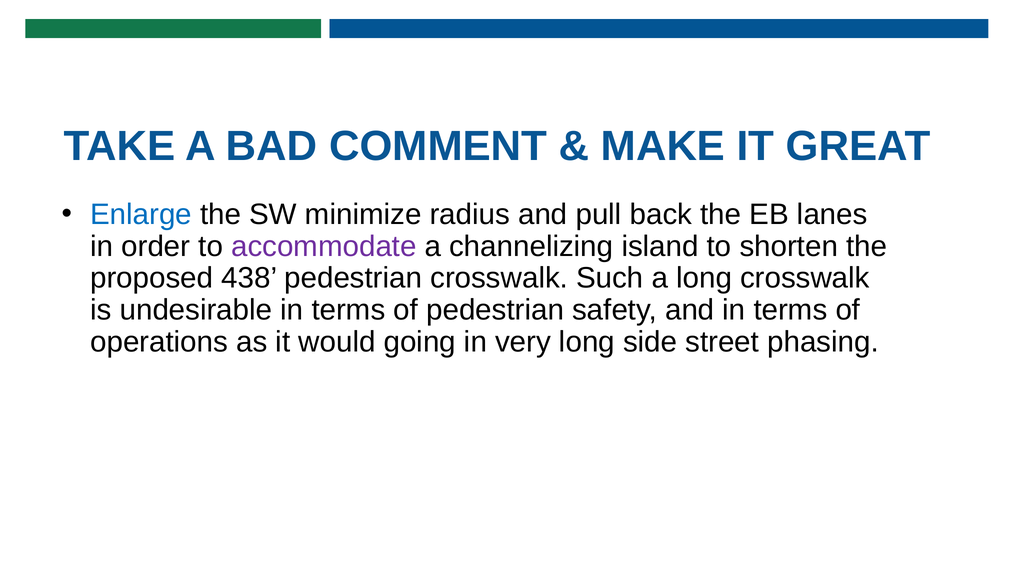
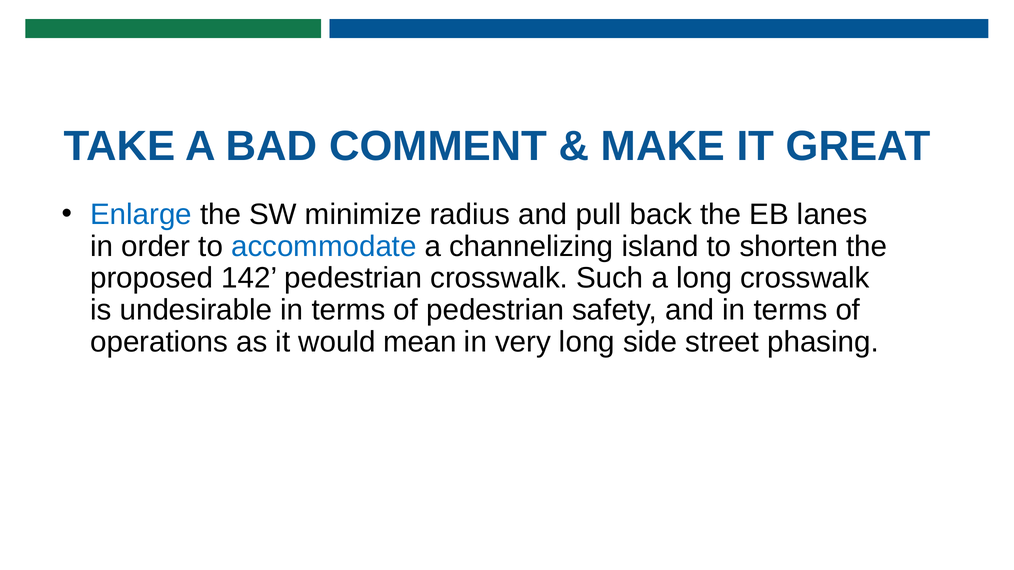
accommodate colour: purple -> blue
438: 438 -> 142
going: going -> mean
